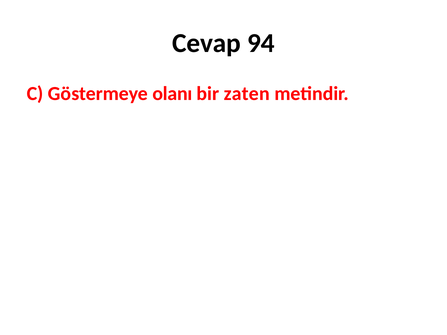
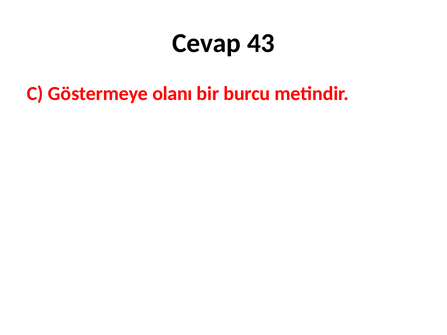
94: 94 -> 43
zaten: zaten -> burcu
